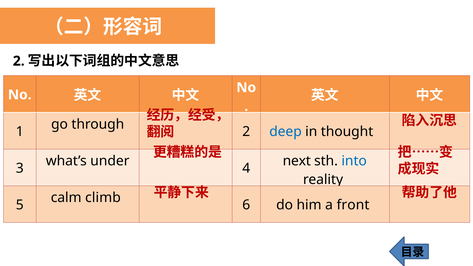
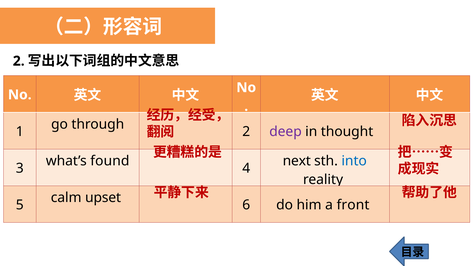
deep colour: blue -> purple
under: under -> found
climb: climb -> upset
